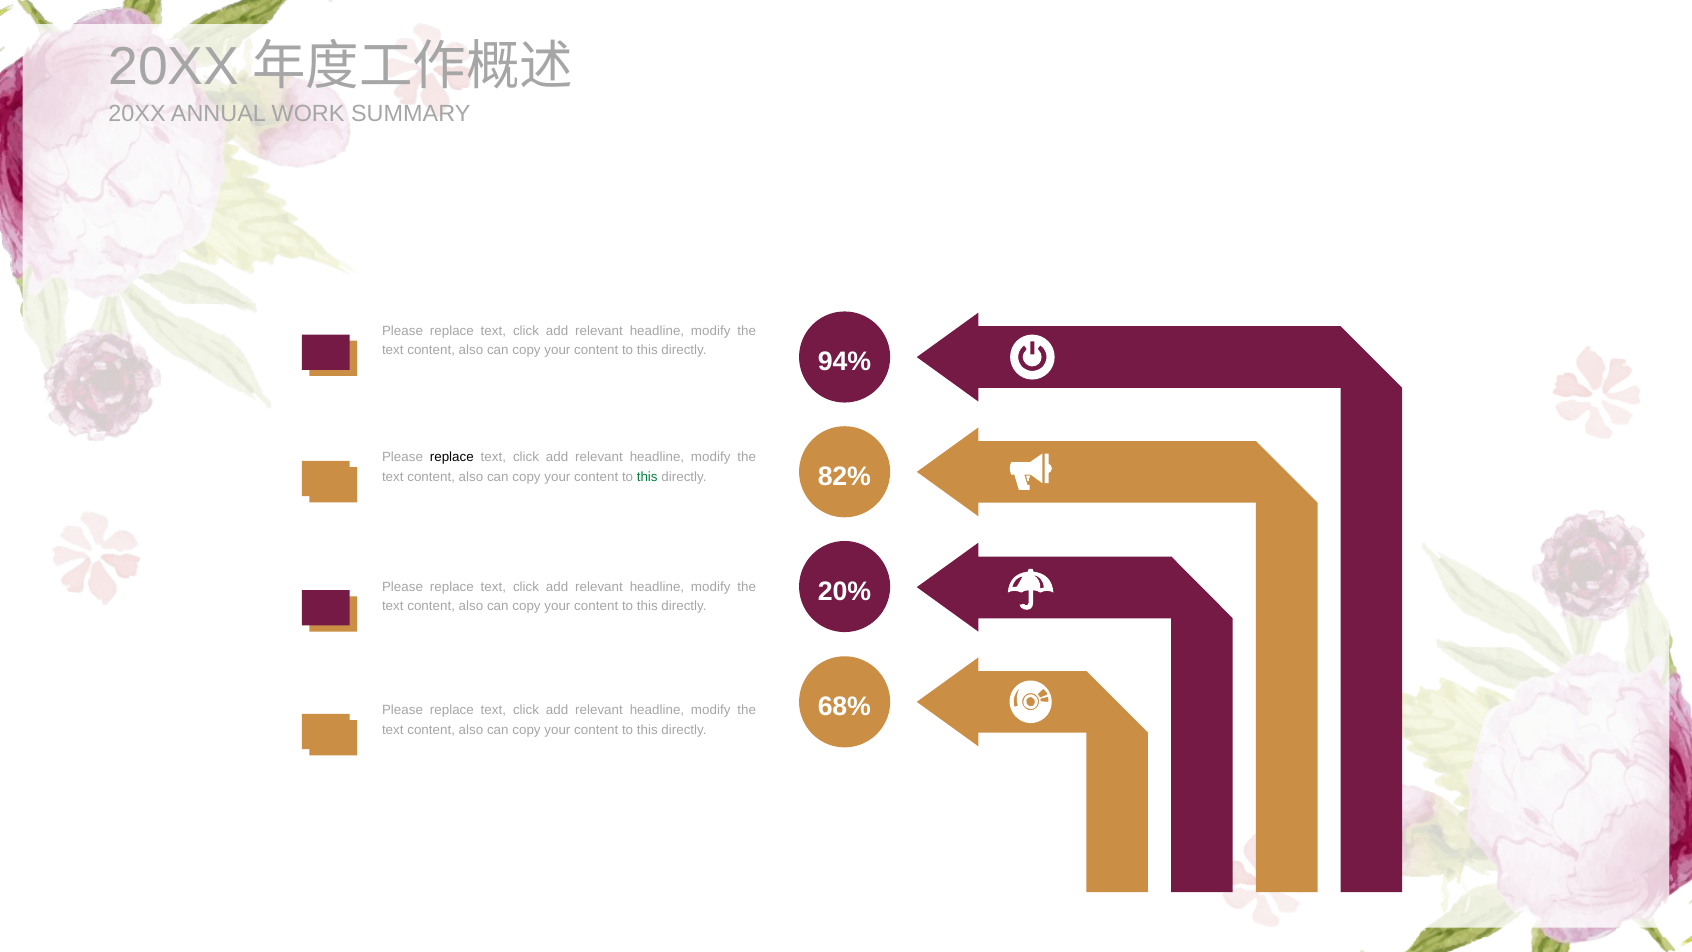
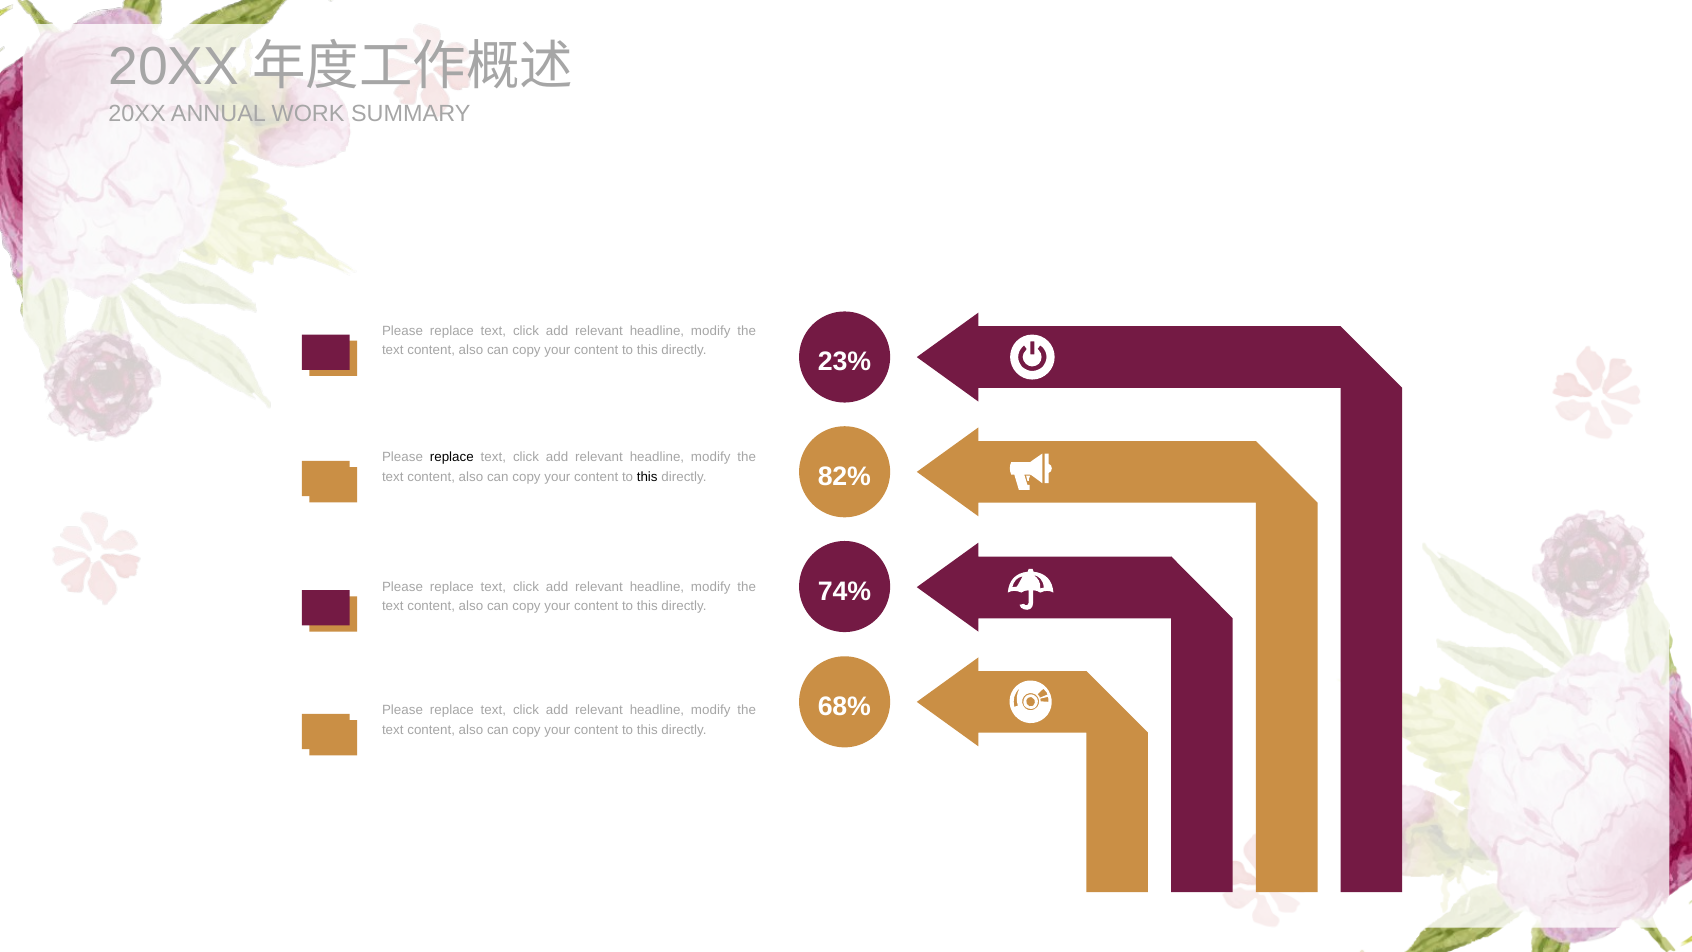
94%: 94% -> 23%
this at (647, 477) colour: green -> black
20%: 20% -> 74%
